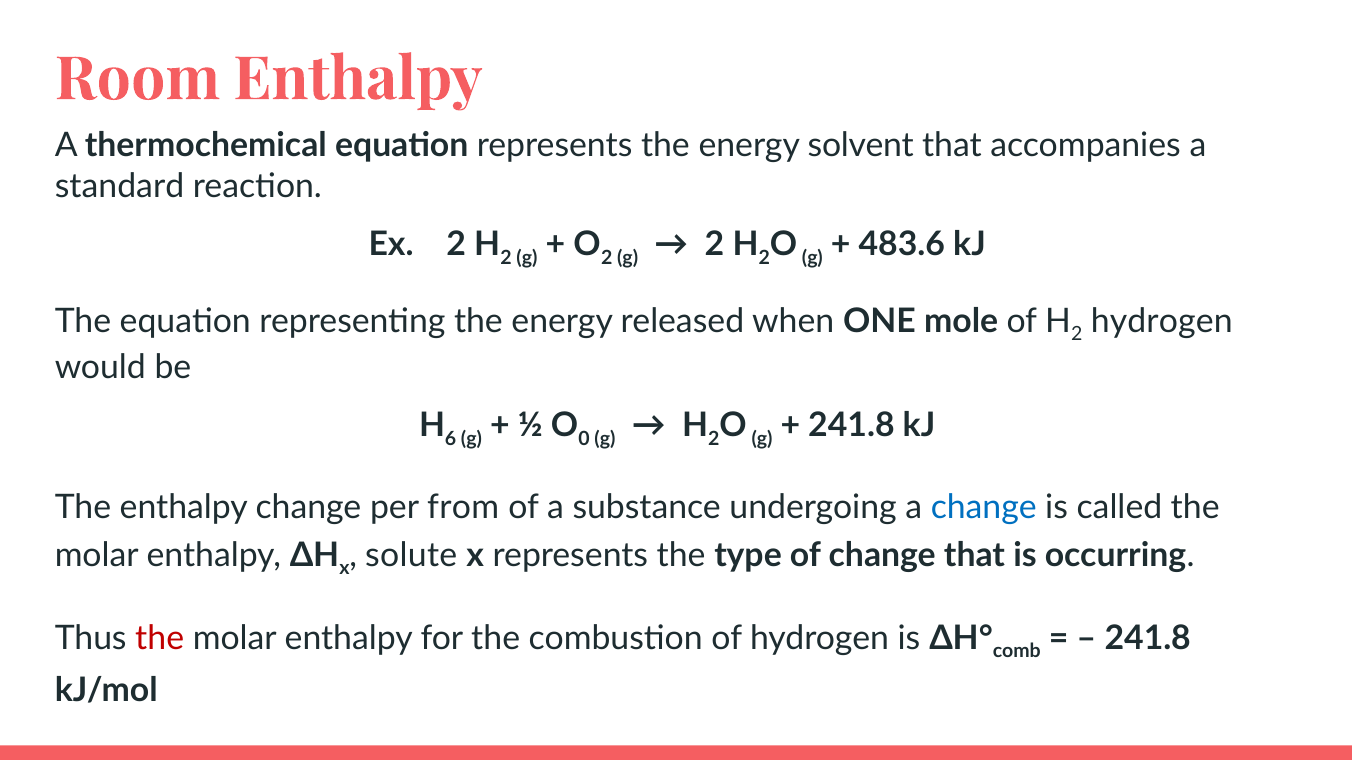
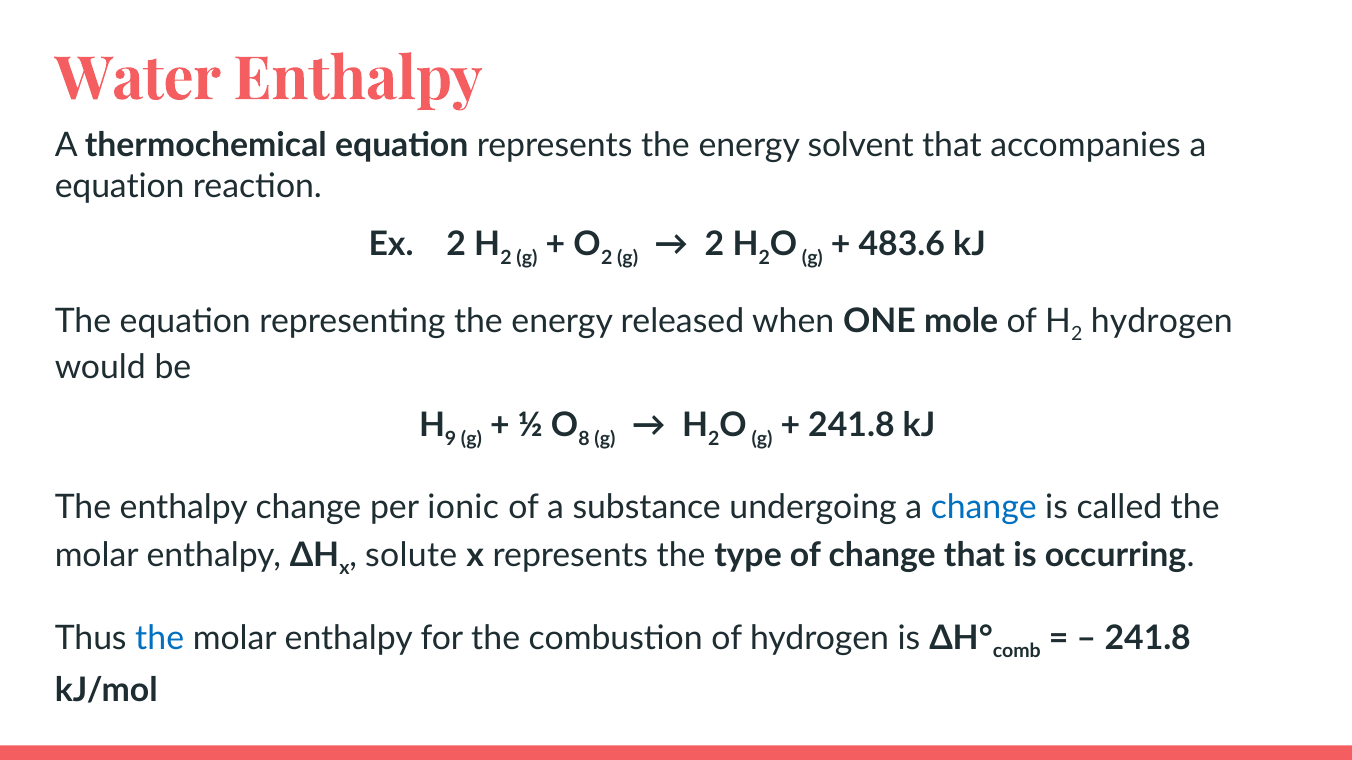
Room: Room -> Water
standard at (120, 186): standard -> equation
6: 6 -> 9
0: 0 -> 8
from: from -> ionic
the at (160, 638) colour: red -> blue
